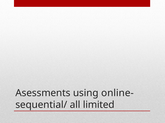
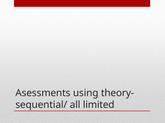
online-: online- -> theory-
